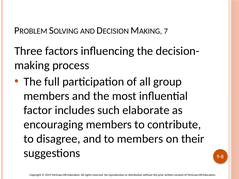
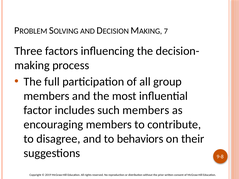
such elaborate: elaborate -> members
to members: members -> behaviors
